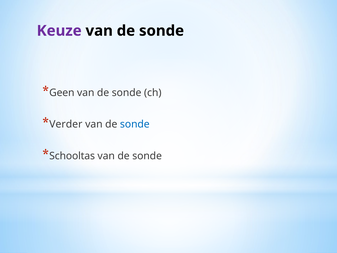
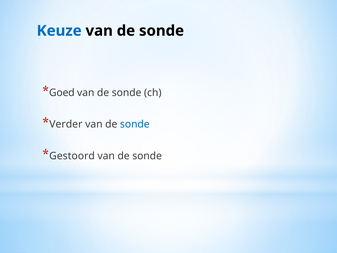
Keuze colour: purple -> blue
Geen: Geen -> Goed
Schooltas: Schooltas -> Gestoord
